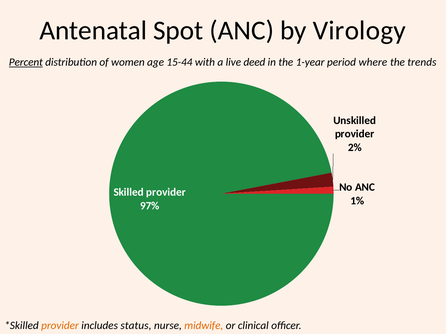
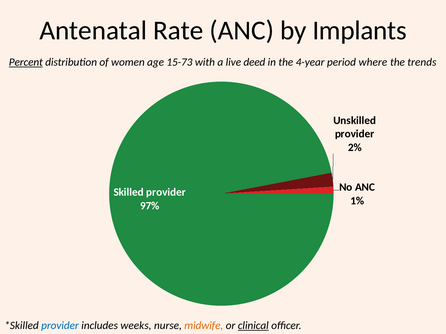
Spot: Spot -> Rate
Virology: Virology -> Implants
15-44: 15-44 -> 15-73
1-year: 1-year -> 4-year
provider at (60, 326) colour: orange -> blue
status: status -> weeks
clinical underline: none -> present
